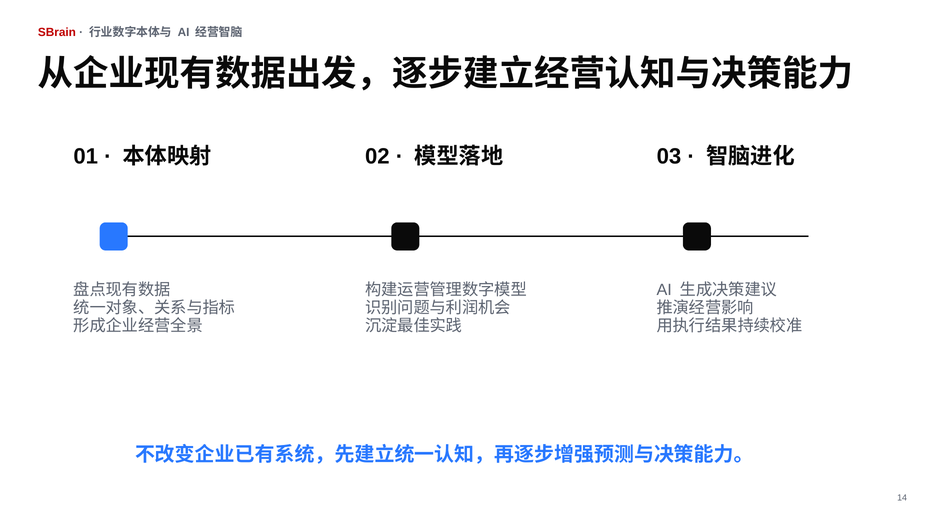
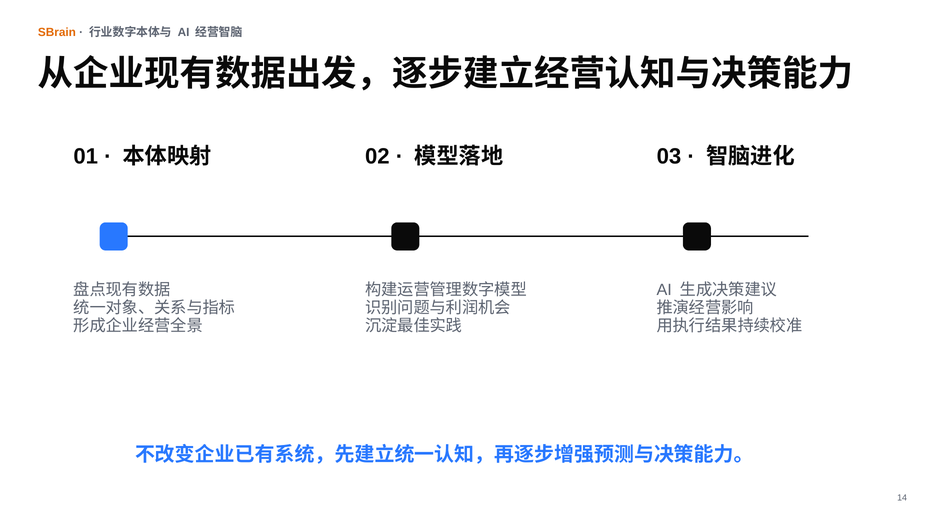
SBrain colour: red -> orange
